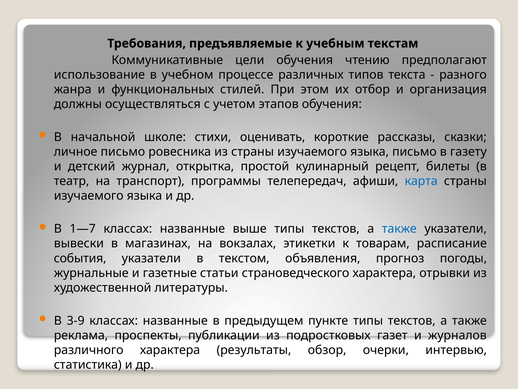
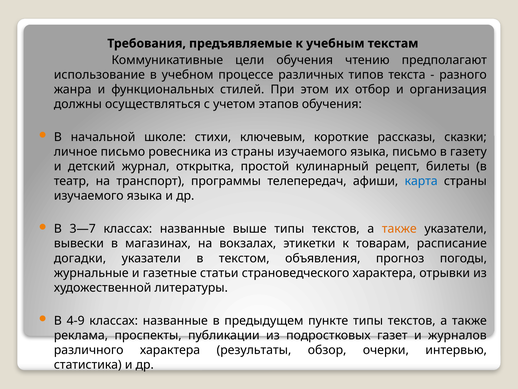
оценивать: оценивать -> ключевым
1—7: 1—7 -> 3—7
также at (399, 229) colour: blue -> orange
события: события -> догадки
3-9: 3-9 -> 4-9
